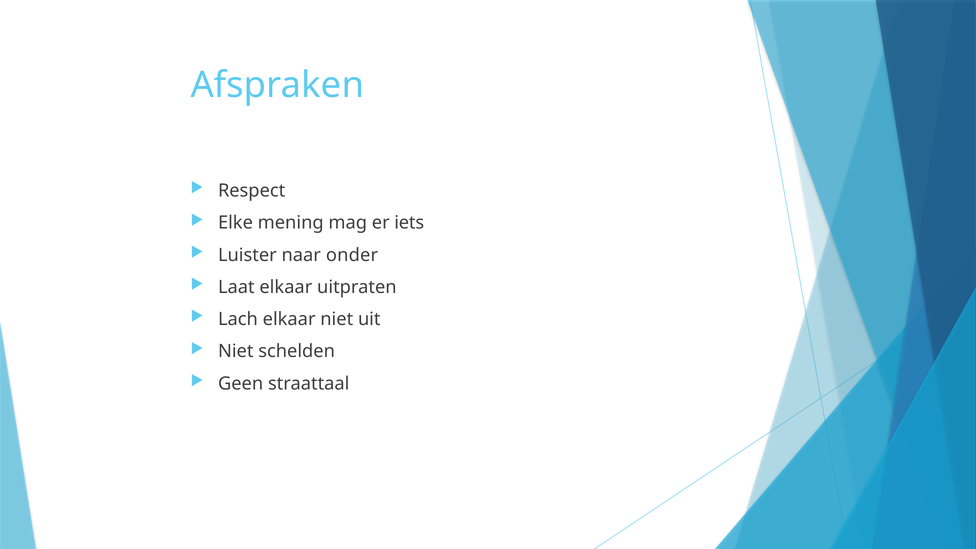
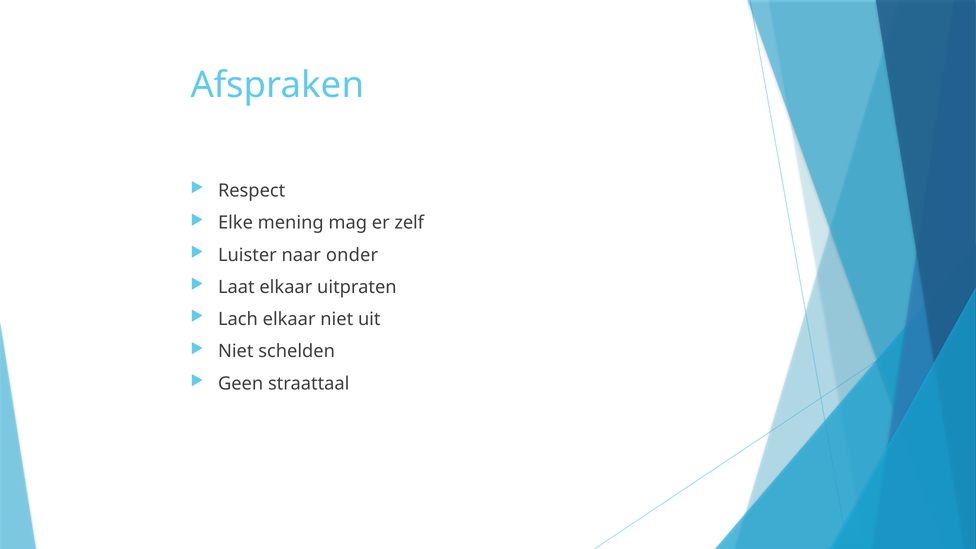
iets: iets -> zelf
